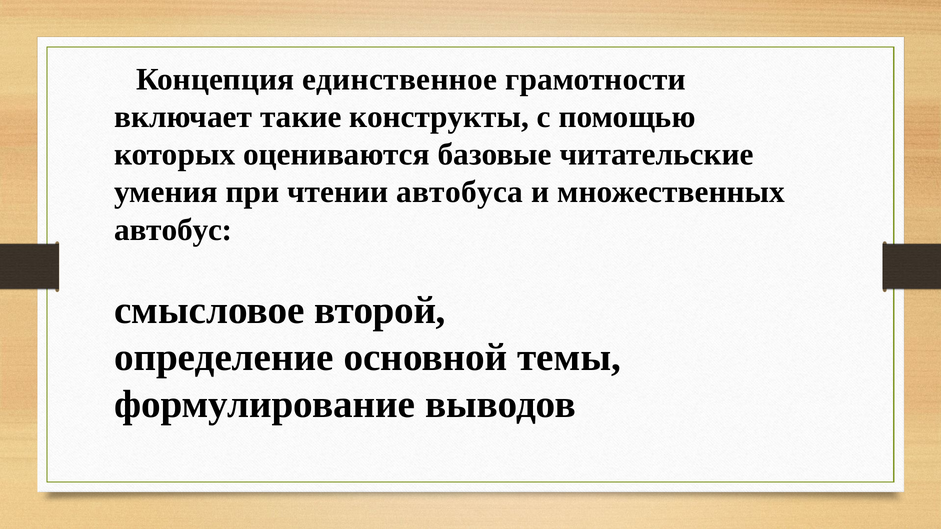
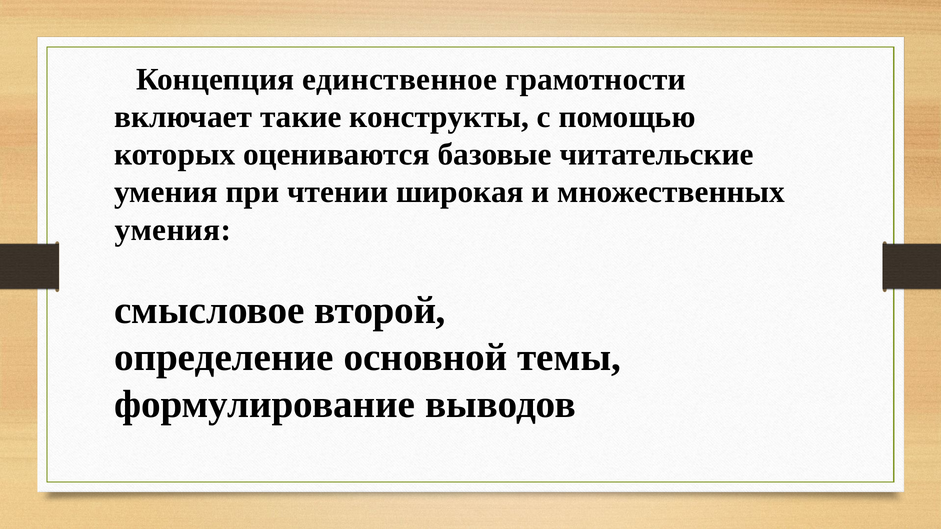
автобуса: автобуса -> широкая
автобус at (173, 230): автобус -> умения
